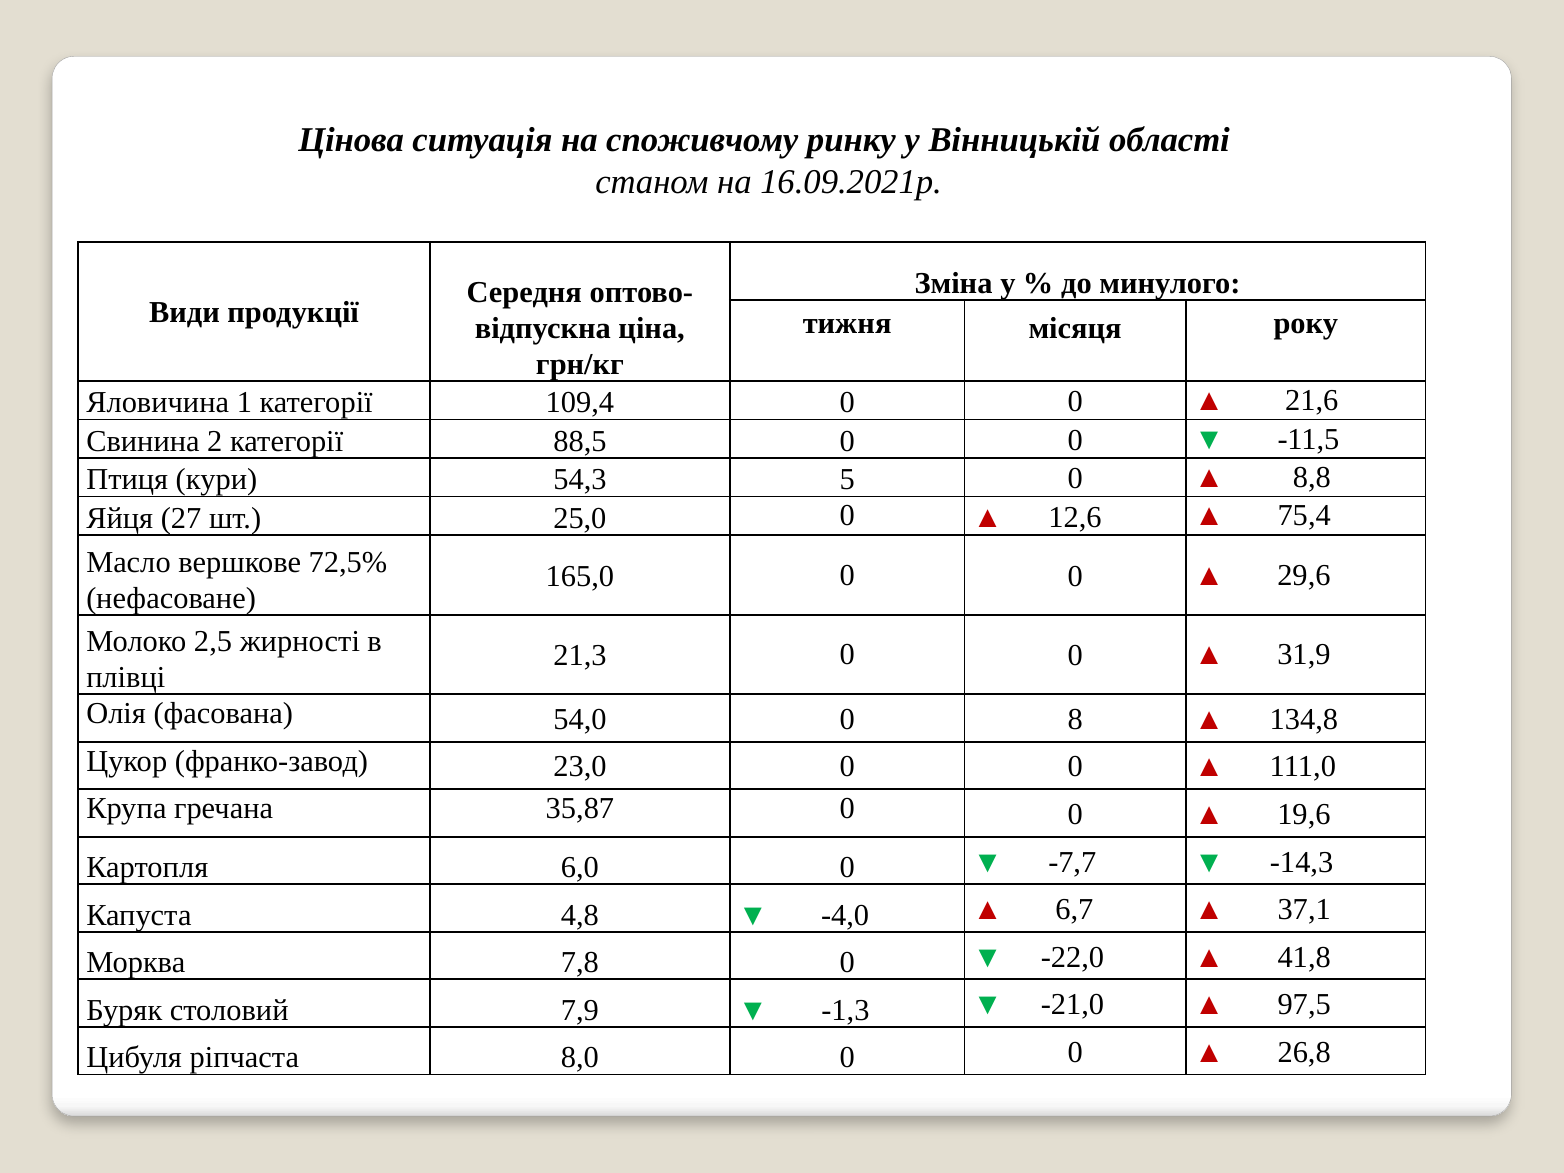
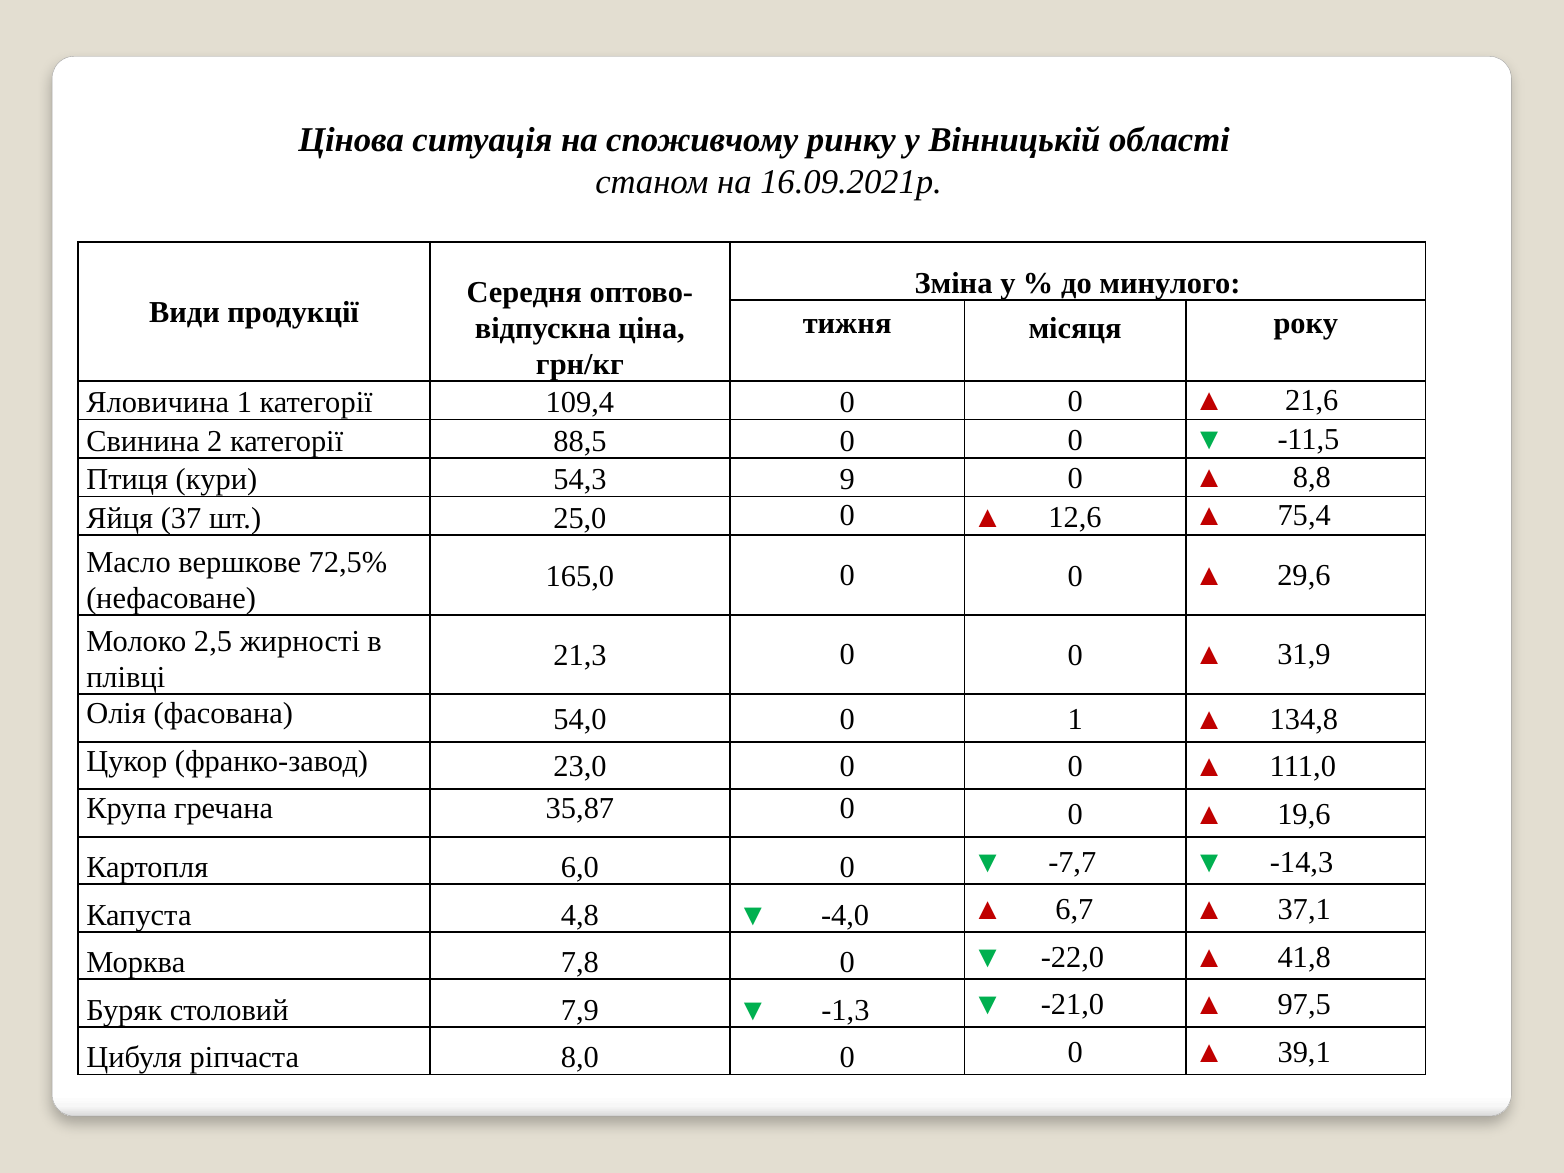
5: 5 -> 9
27: 27 -> 37
0 8: 8 -> 1
26,8: 26,8 -> 39,1
